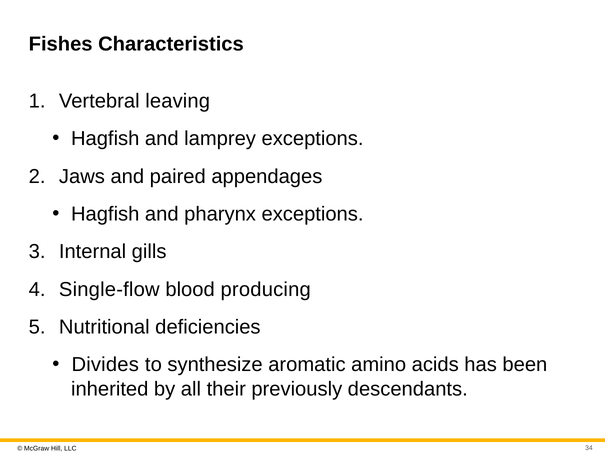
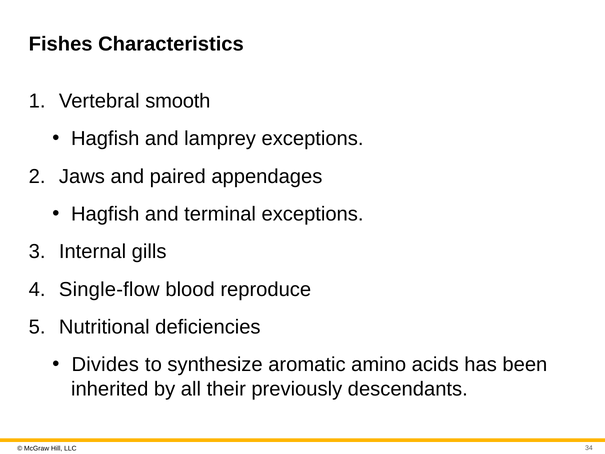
leaving: leaving -> smooth
pharynx: pharynx -> terminal
producing: producing -> reproduce
